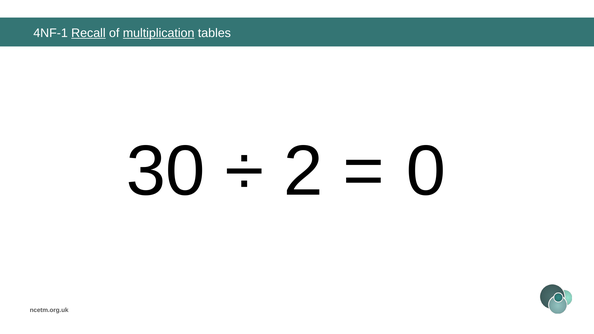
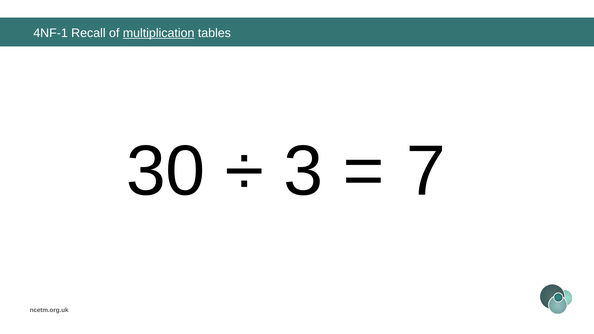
Recall underline: present -> none
2: 2 -> 3
0: 0 -> 7
